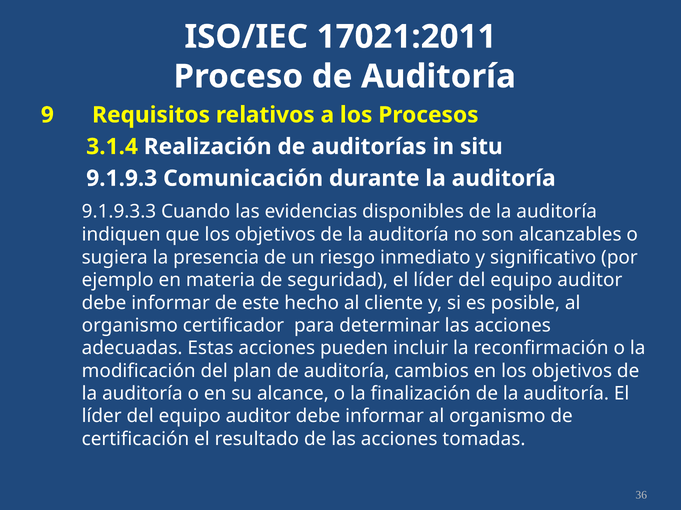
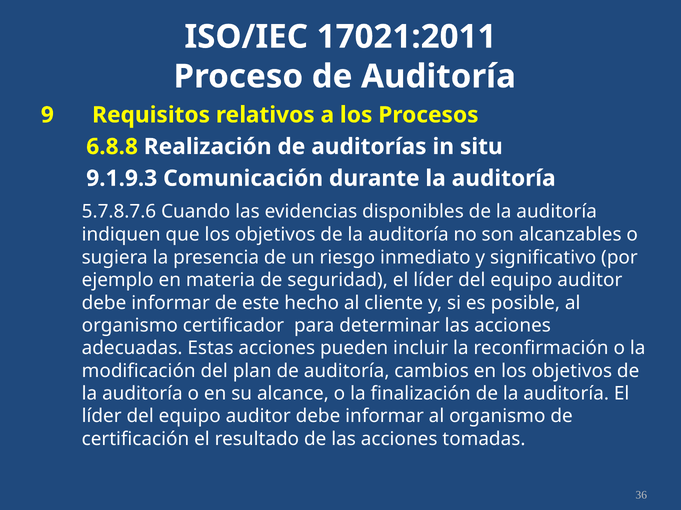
3.1.4: 3.1.4 -> 6.8.8
9.1.9.3.3: 9.1.9.3.3 -> 5.7.8.7.6
